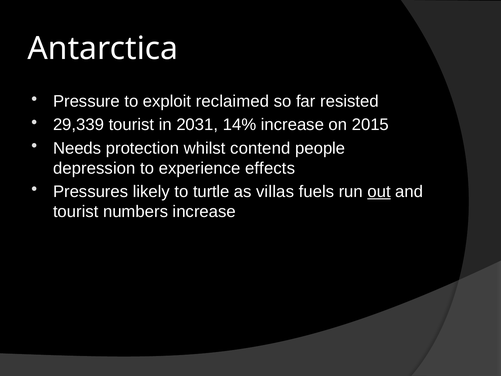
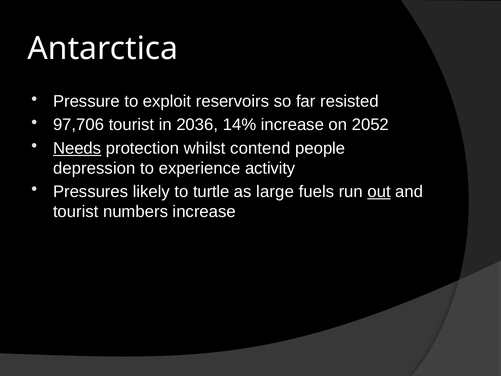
reclaimed: reclaimed -> reservoirs
29,339: 29,339 -> 97,706
2031: 2031 -> 2036
2015: 2015 -> 2052
Needs underline: none -> present
effects: effects -> activity
villas: villas -> large
